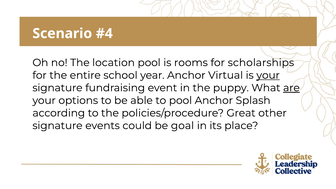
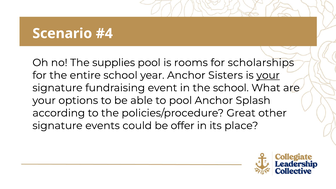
location: location -> supplies
Virtual: Virtual -> Sisters
the puppy: puppy -> school
are underline: present -> none
goal: goal -> offer
